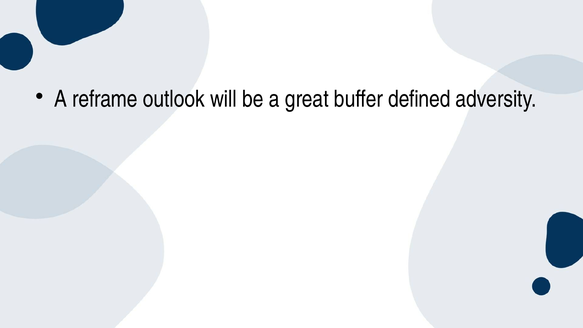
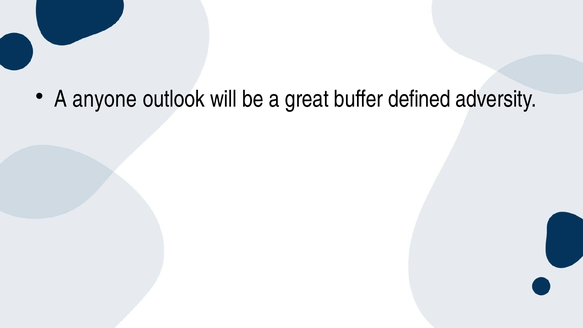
reframe: reframe -> anyone
